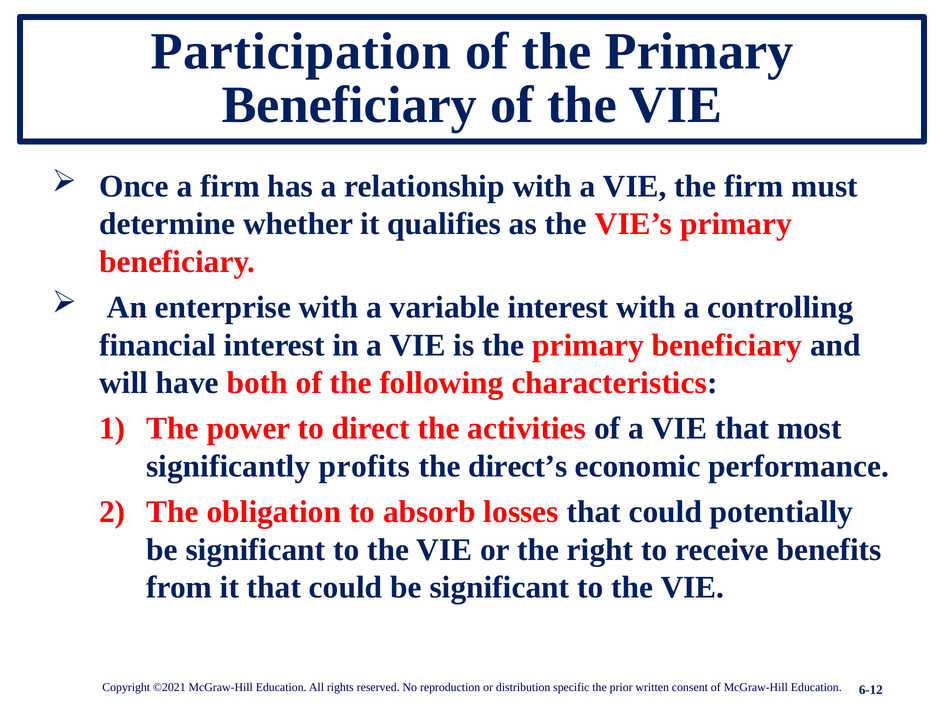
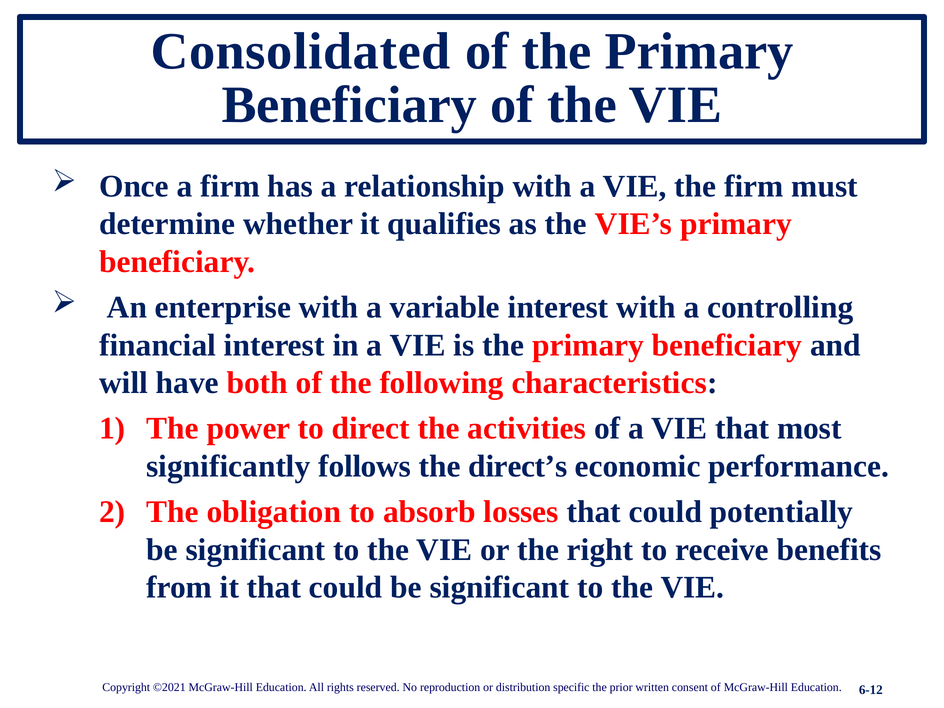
Participation: Participation -> Consolidated
profits: profits -> follows
